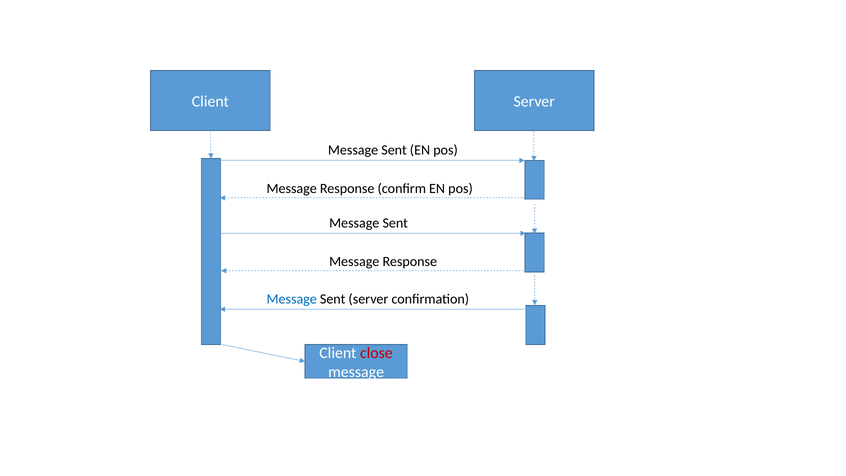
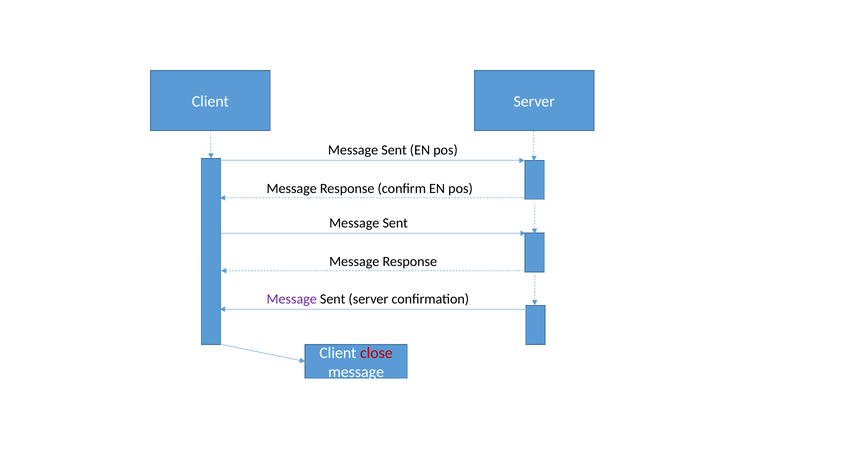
Message at (292, 299) colour: blue -> purple
